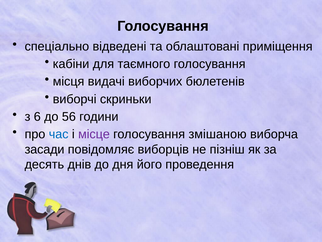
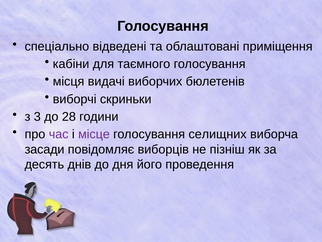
6: 6 -> 3
56: 56 -> 28
час colour: blue -> purple
змішаною: змішаною -> селищних
